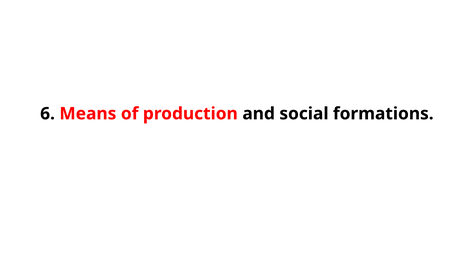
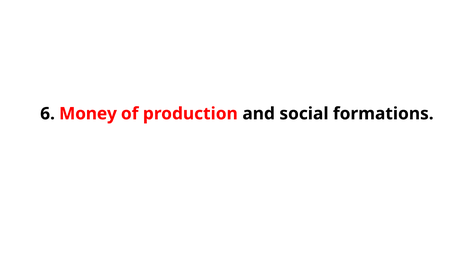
Means: Means -> Money
